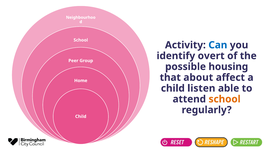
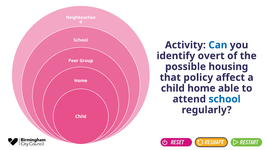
about: about -> policy
child listen: listen -> home
school at (225, 99) colour: orange -> blue
